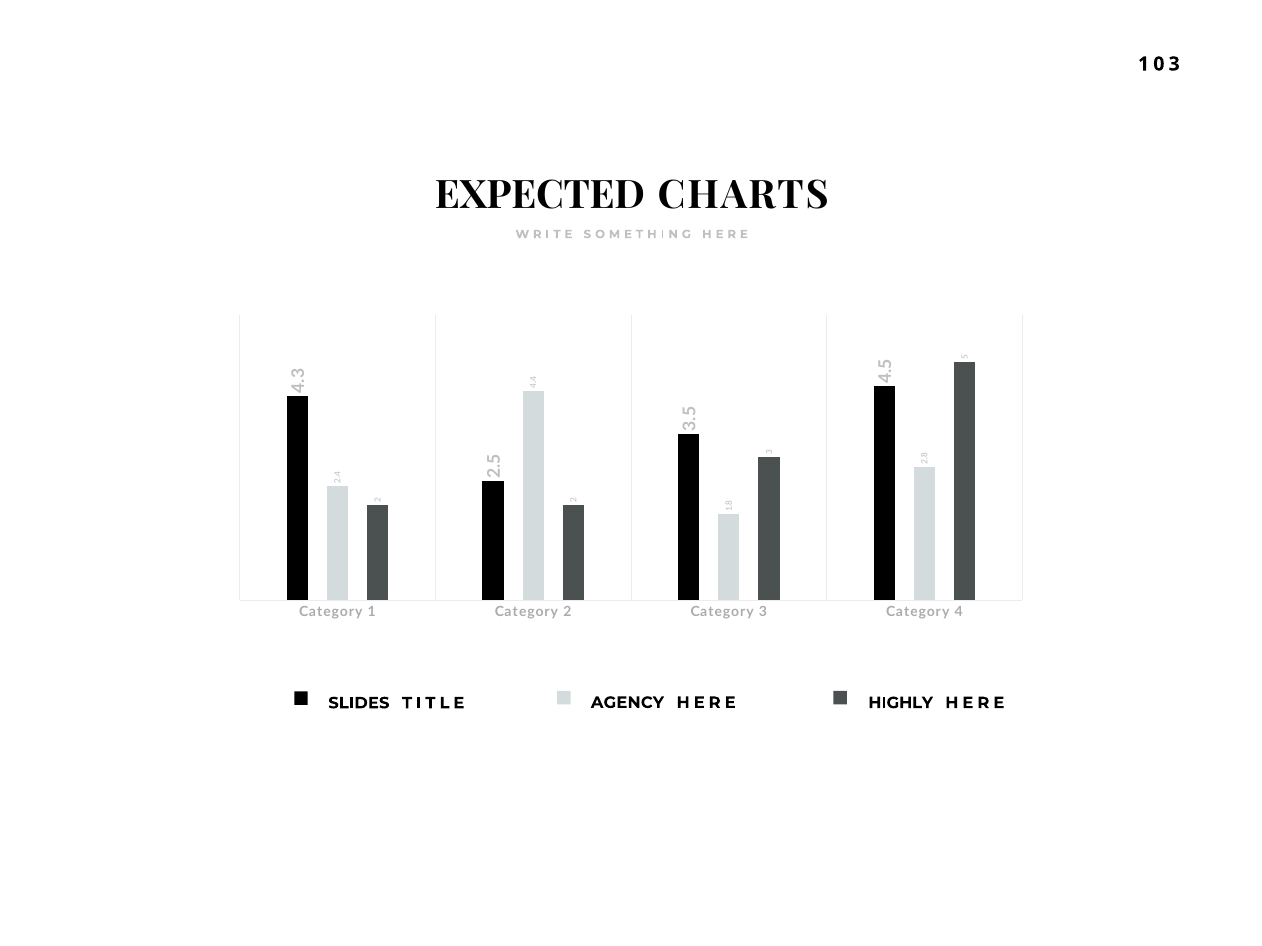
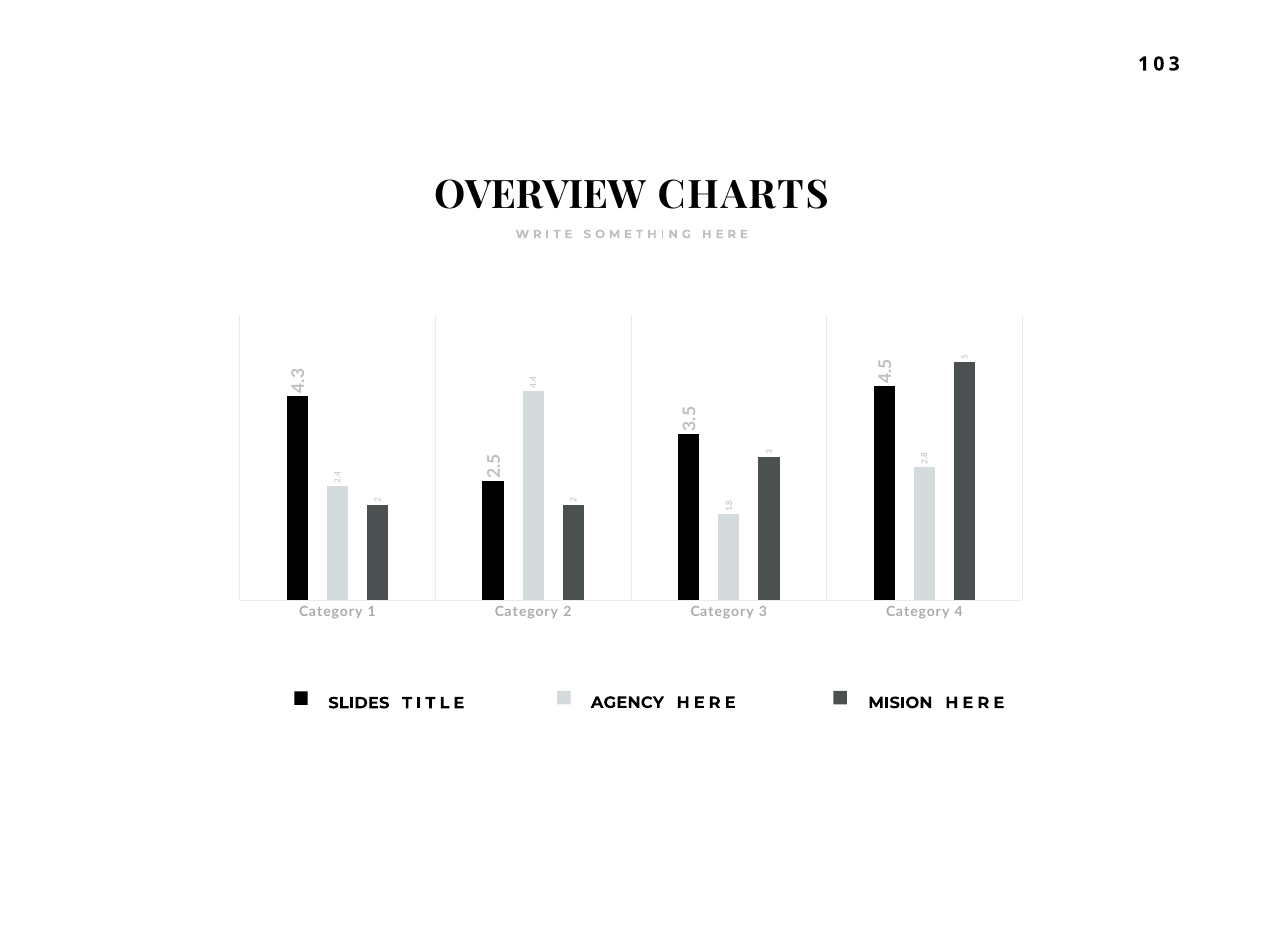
EXPECTED: EXPECTED -> OVERVIEW
HIGHLY: HIGHLY -> MISION
